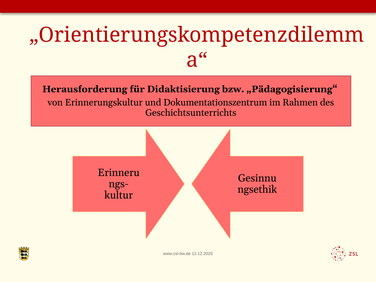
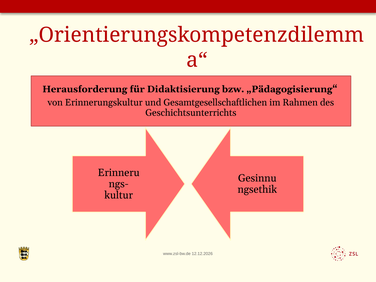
Dokumentationszentrum: Dokumentationszentrum -> Gesamtgesellschaftlichen
